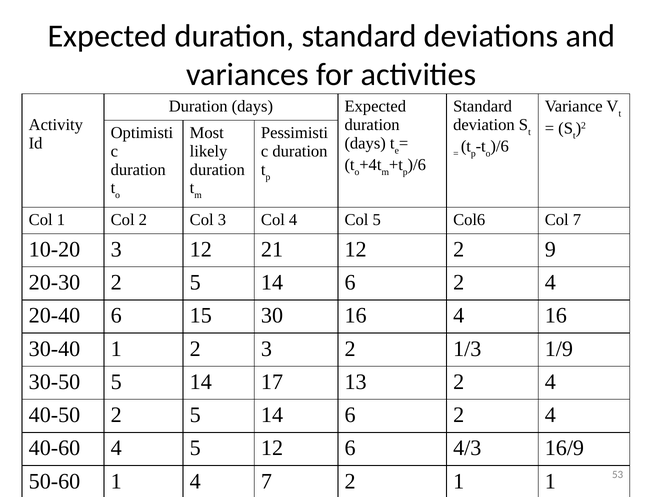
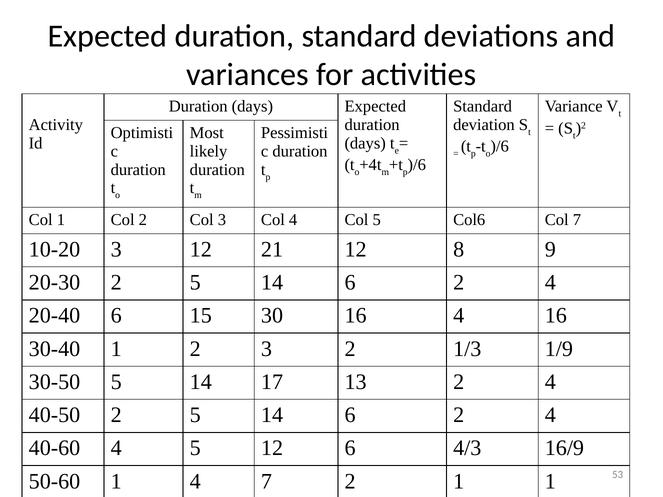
12 2: 2 -> 8
